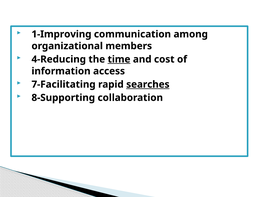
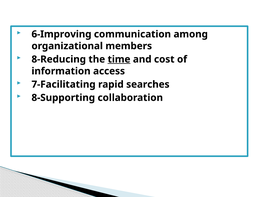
1-Improving: 1-Improving -> 6-Improving
4-Reducing: 4-Reducing -> 8-Reducing
searches underline: present -> none
